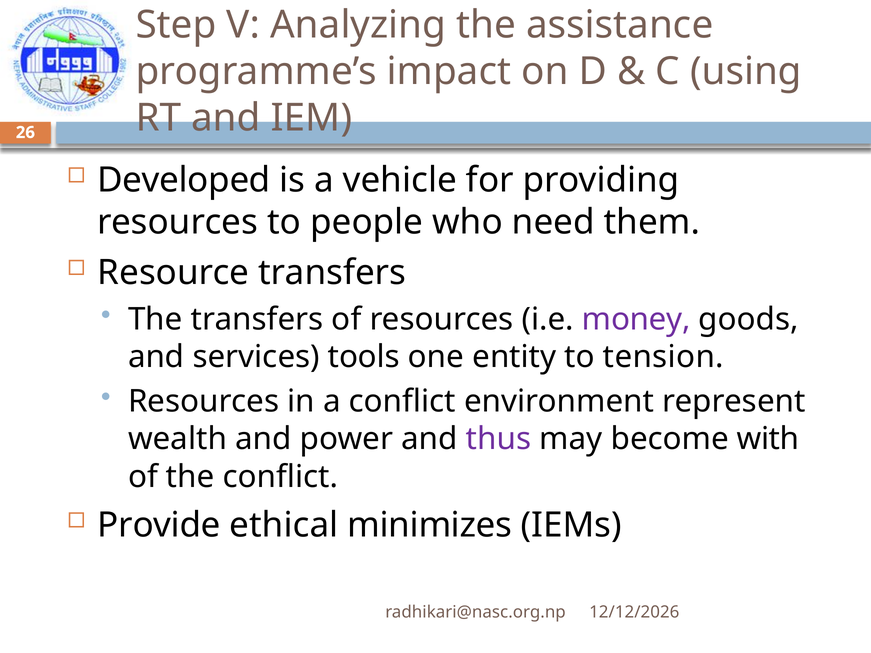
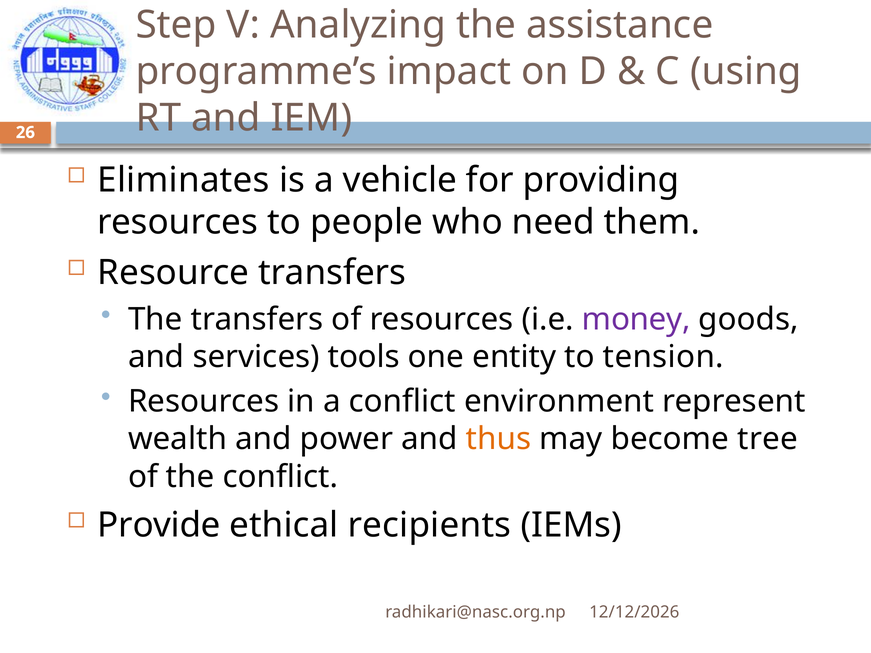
Developed: Developed -> Eliminates
thus colour: purple -> orange
with: with -> tree
minimizes: minimizes -> recipients
